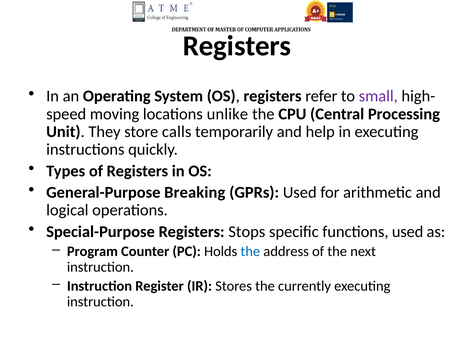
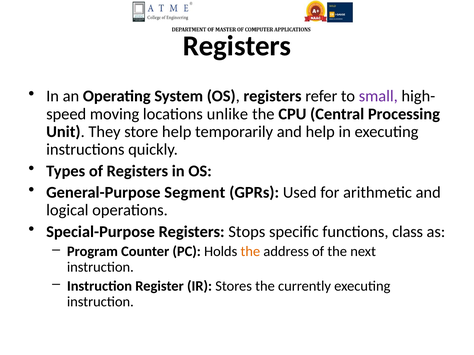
store calls: calls -> help
Breaking: Breaking -> Segment
functions used: used -> class
the at (250, 252) colour: blue -> orange
